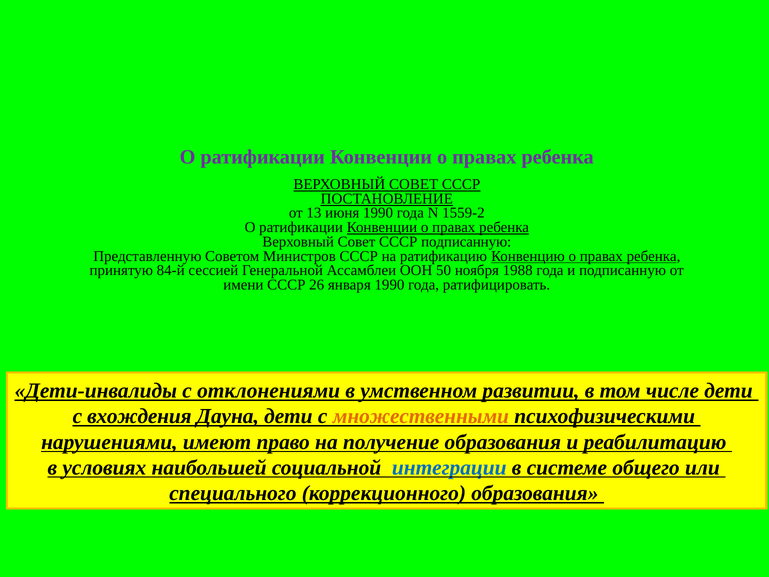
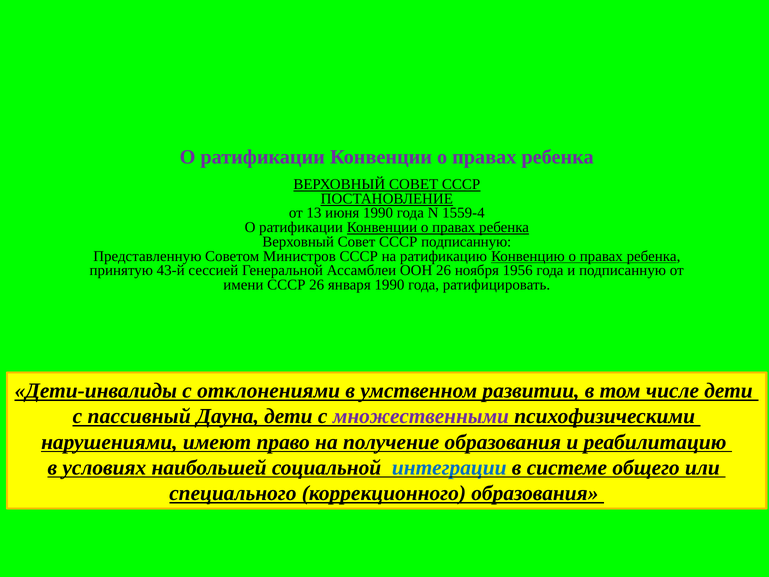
1559-2: 1559-2 -> 1559-4
84-й: 84-й -> 43-й
ООН 50: 50 -> 26
1988: 1988 -> 1956
вхождения: вхождения -> пассивный
множественными colour: orange -> purple
